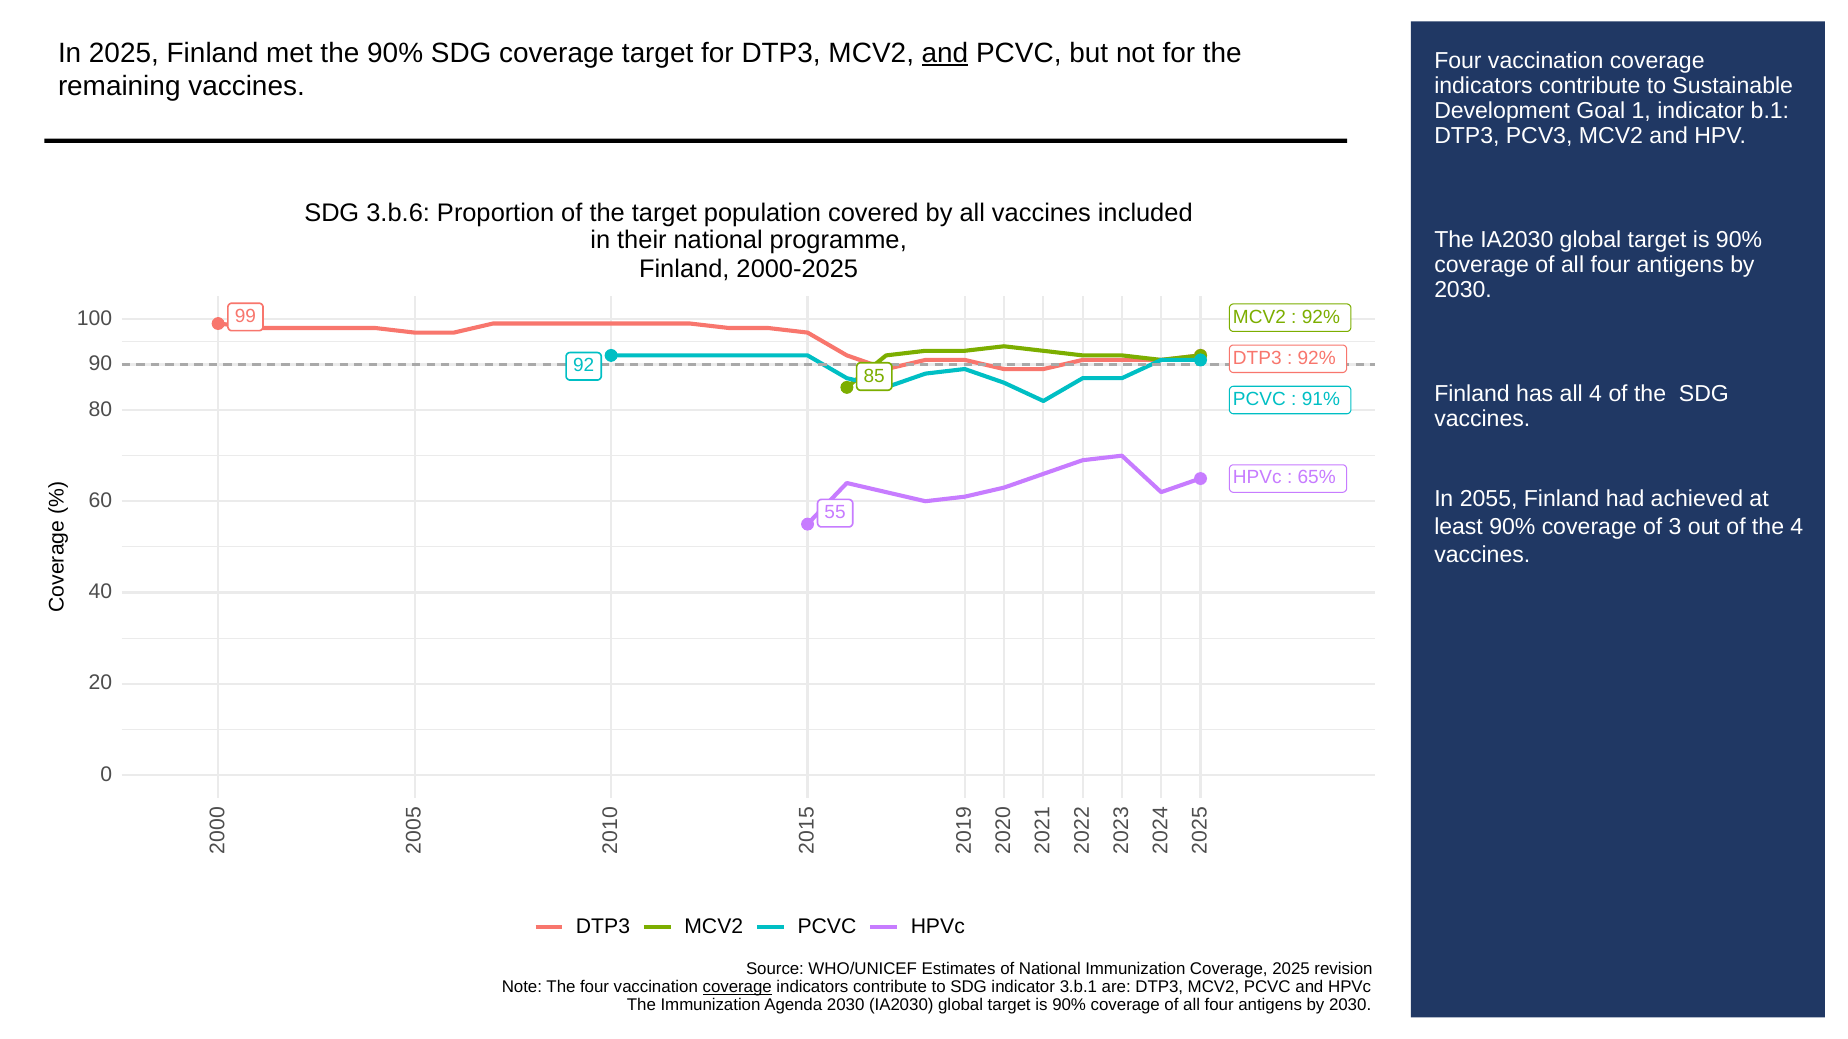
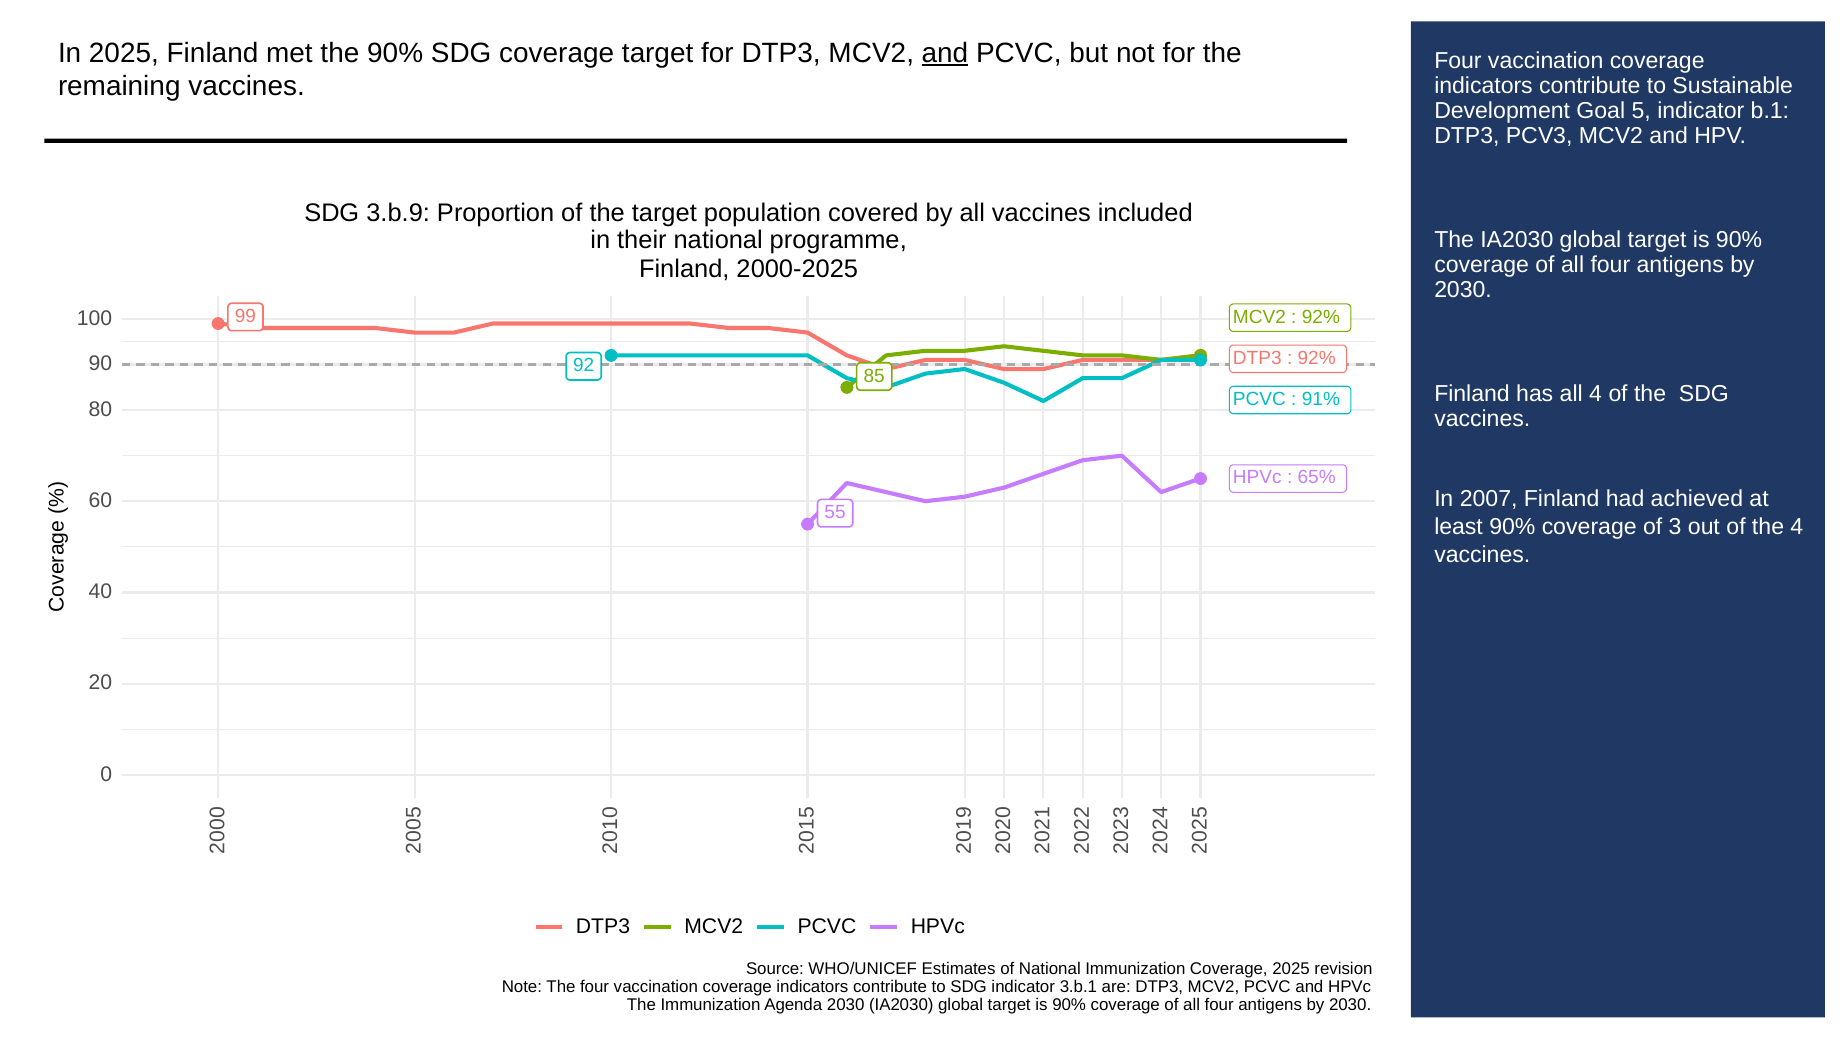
Goal 1: 1 -> 5
3.b.6: 3.b.6 -> 3.b.9
2055: 2055 -> 2007
coverage at (737, 988) underline: present -> none
